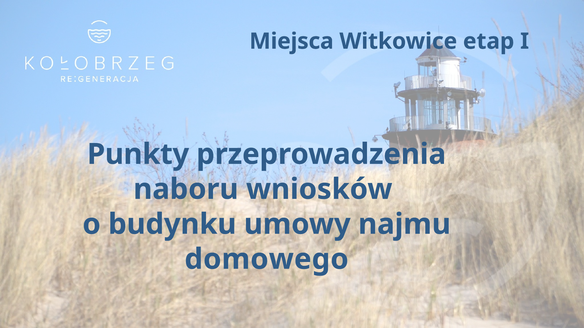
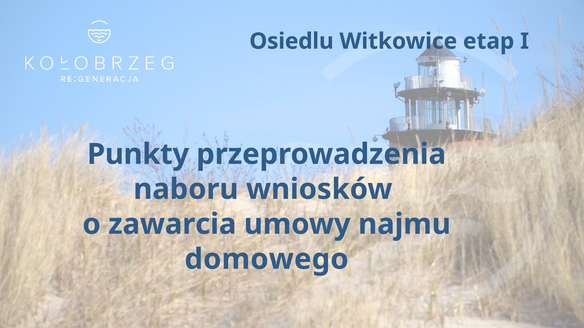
Miejsca: Miejsca -> Osiedlu
budynku: budynku -> zawarcia
